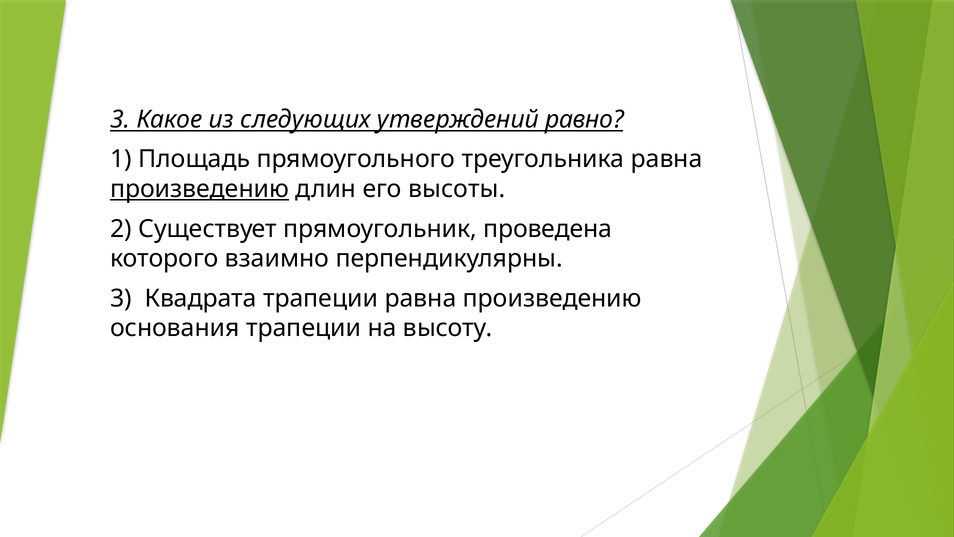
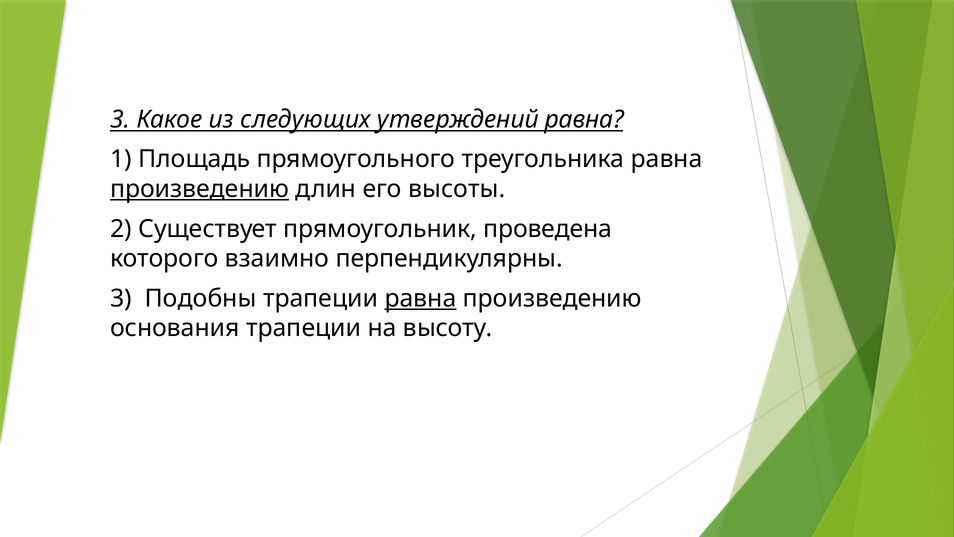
утверждений равно: равно -> равна
Квадрата: Квадрата -> Подобны
равна at (420, 298) underline: none -> present
